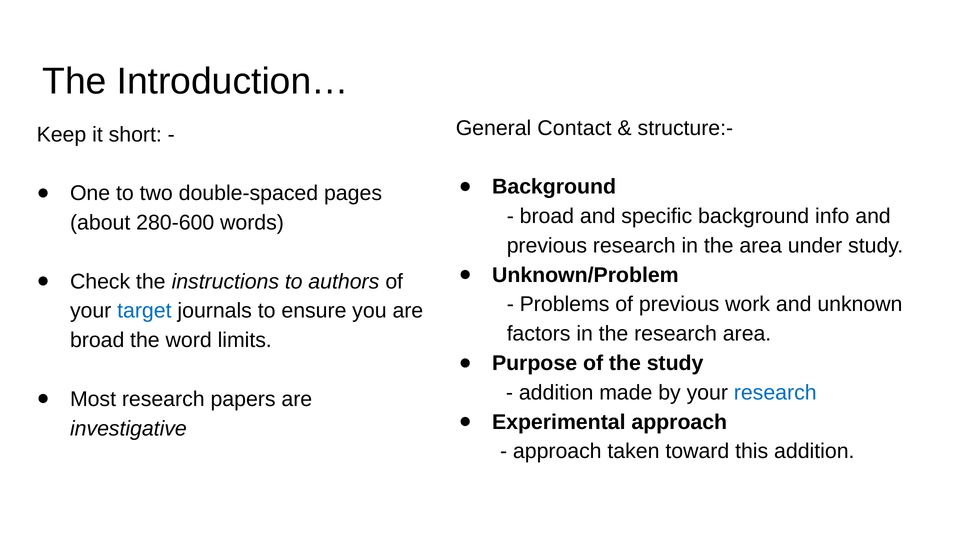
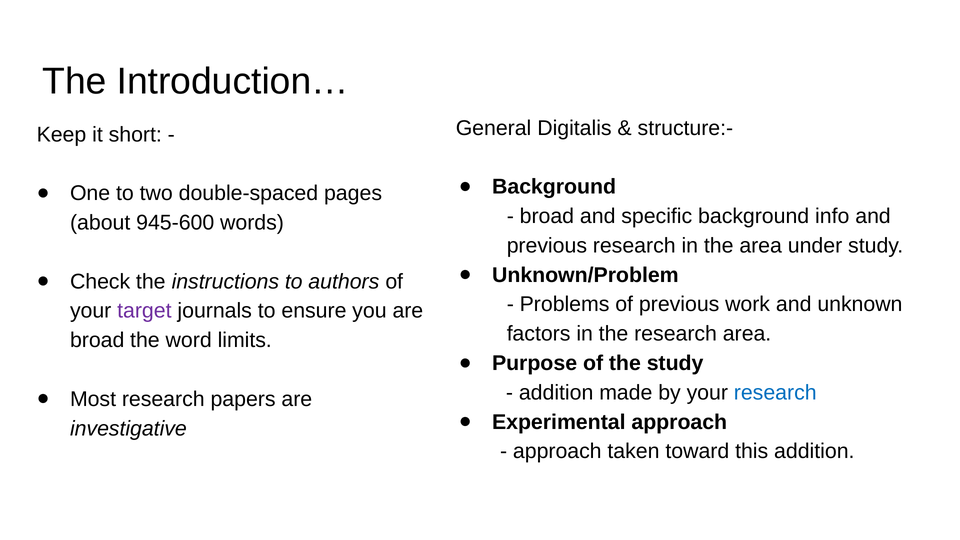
Contact: Contact -> Digitalis
280-600: 280-600 -> 945-600
target colour: blue -> purple
